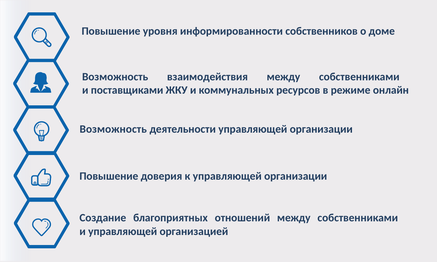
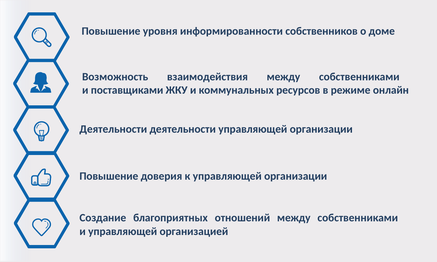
Возможность at (113, 129): Возможность -> Деятельности
